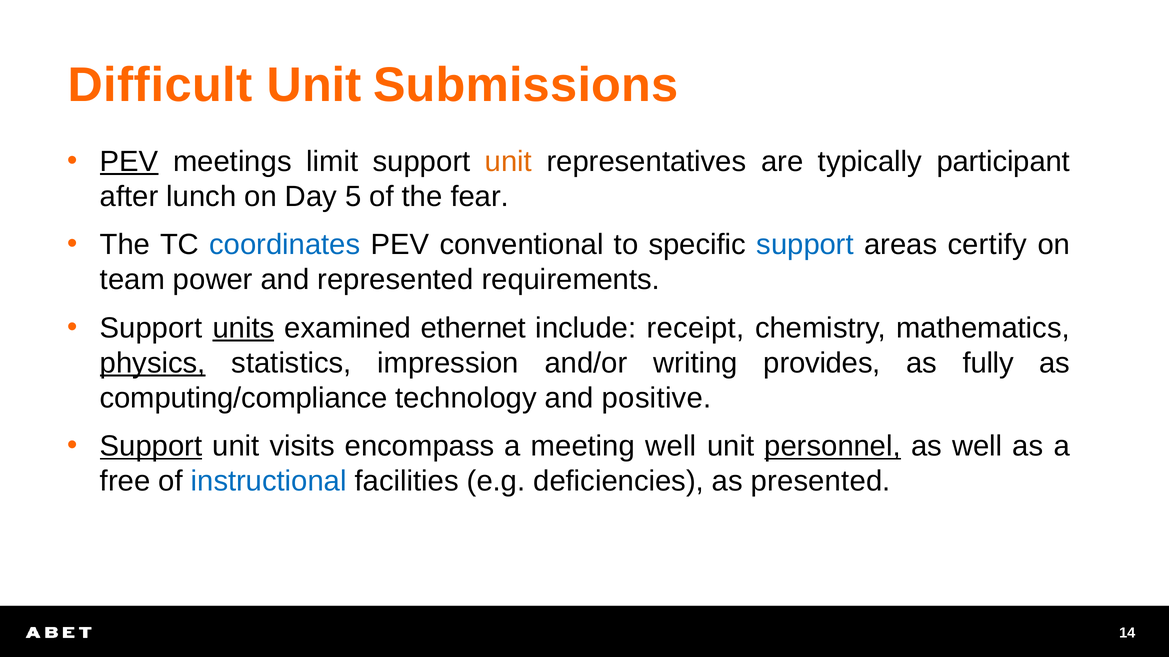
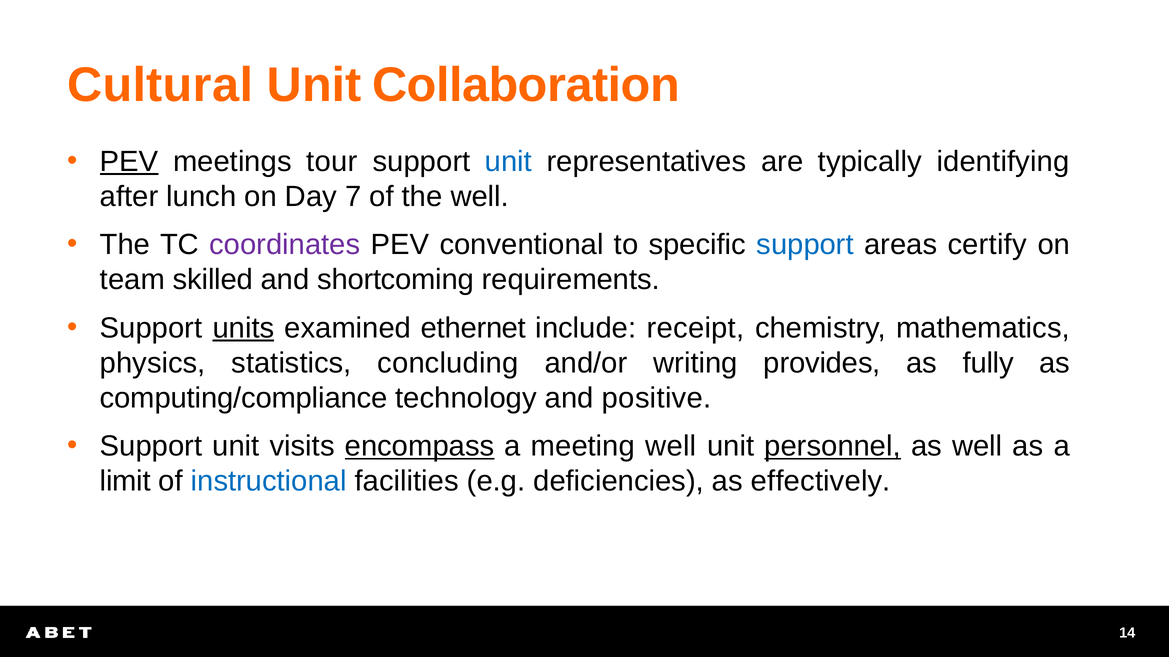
Difficult: Difficult -> Cultural
Submissions: Submissions -> Collaboration
limit: limit -> tour
unit at (508, 162) colour: orange -> blue
participant: participant -> identifying
5: 5 -> 7
the fear: fear -> well
coordinates colour: blue -> purple
power: power -> skilled
represented: represented -> shortcoming
physics underline: present -> none
impression: impression -> concluding
Support at (151, 447) underline: present -> none
encompass underline: none -> present
free: free -> limit
presented: presented -> effectively
